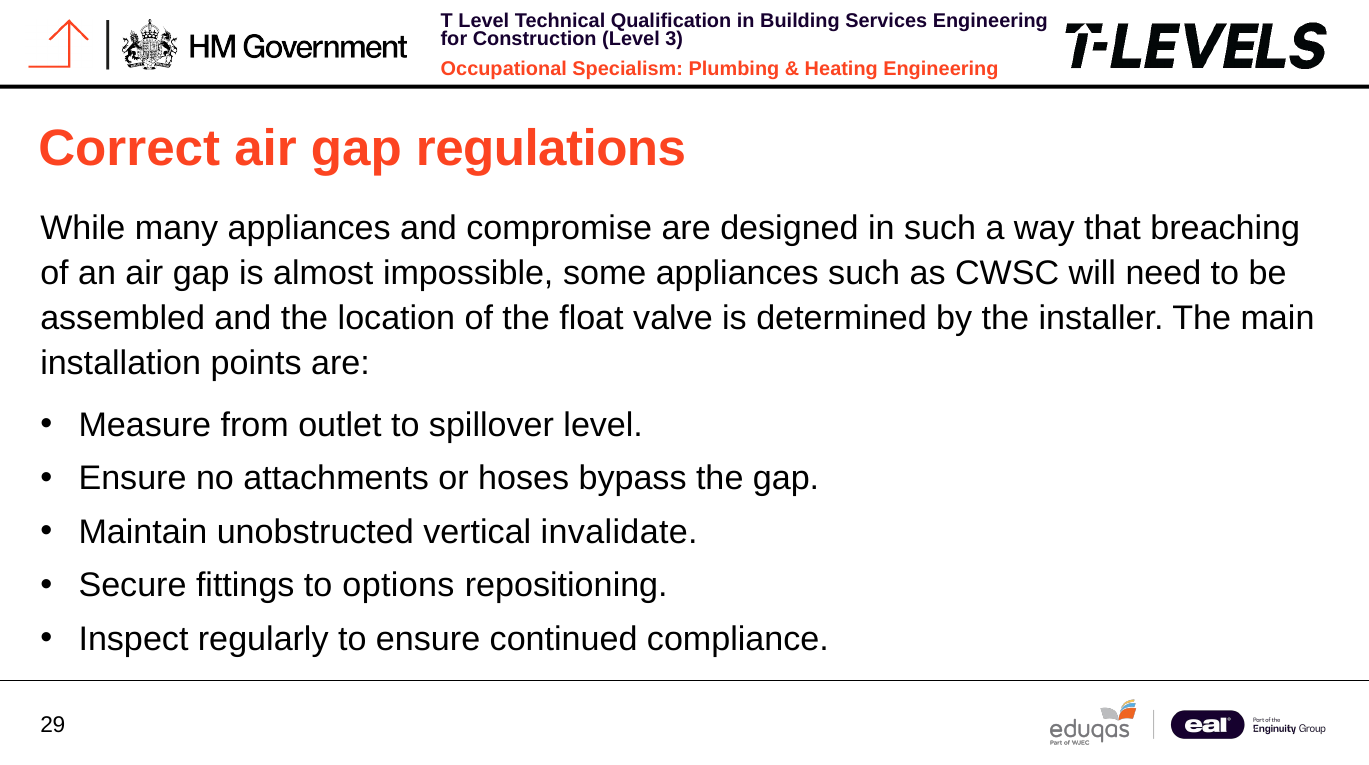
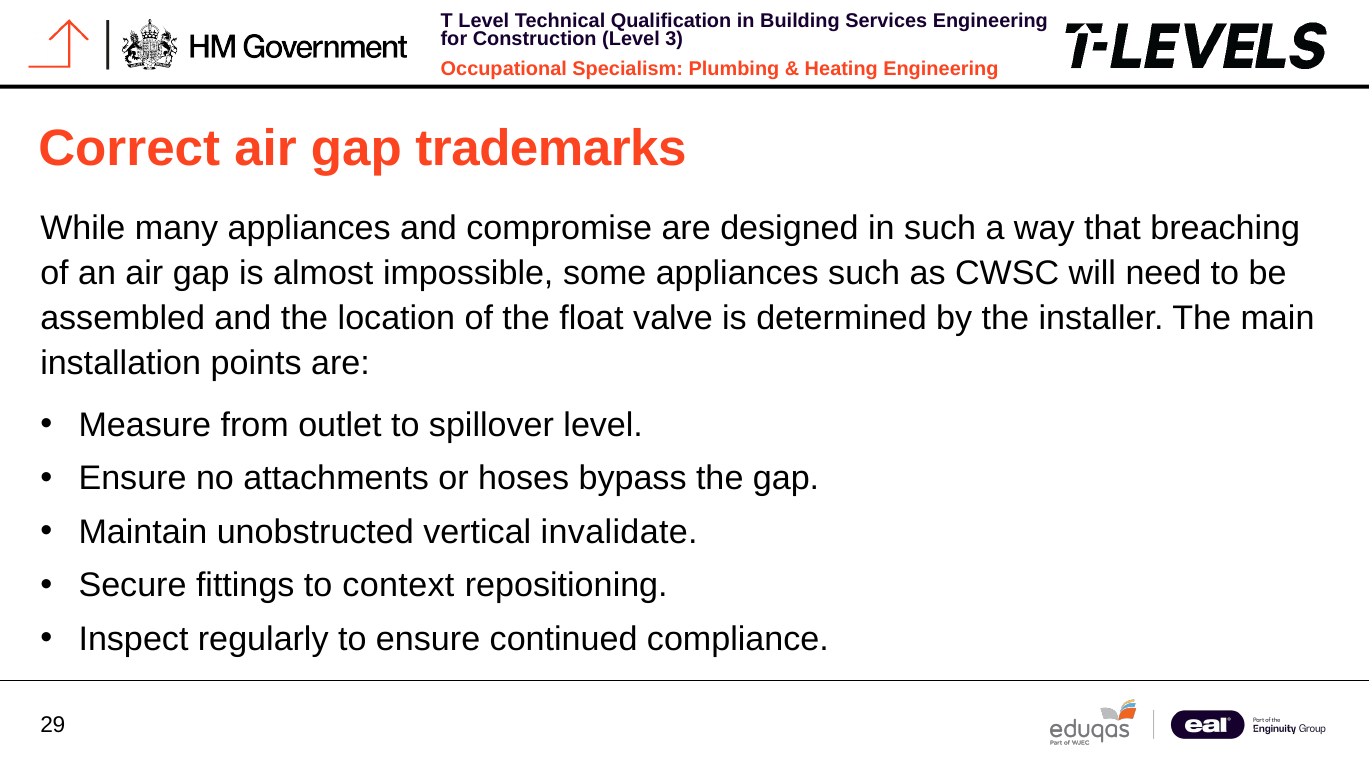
regulations: regulations -> trademarks
options: options -> context
